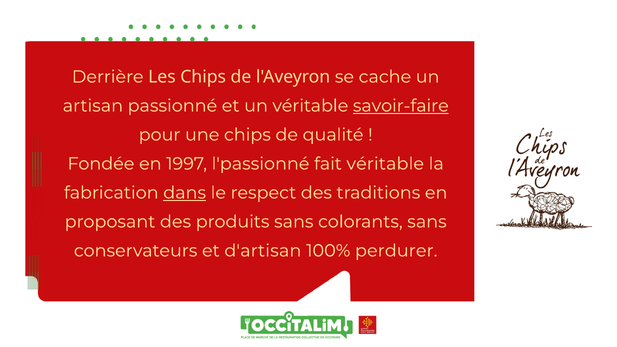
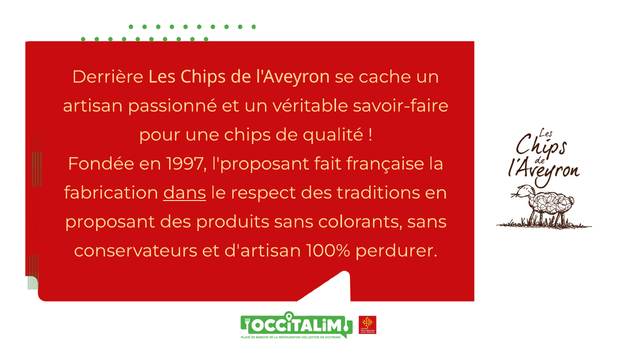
savoir-faire underline: present -> none
l'passionné: l'passionné -> l'proposant
fait véritable: véritable -> française
